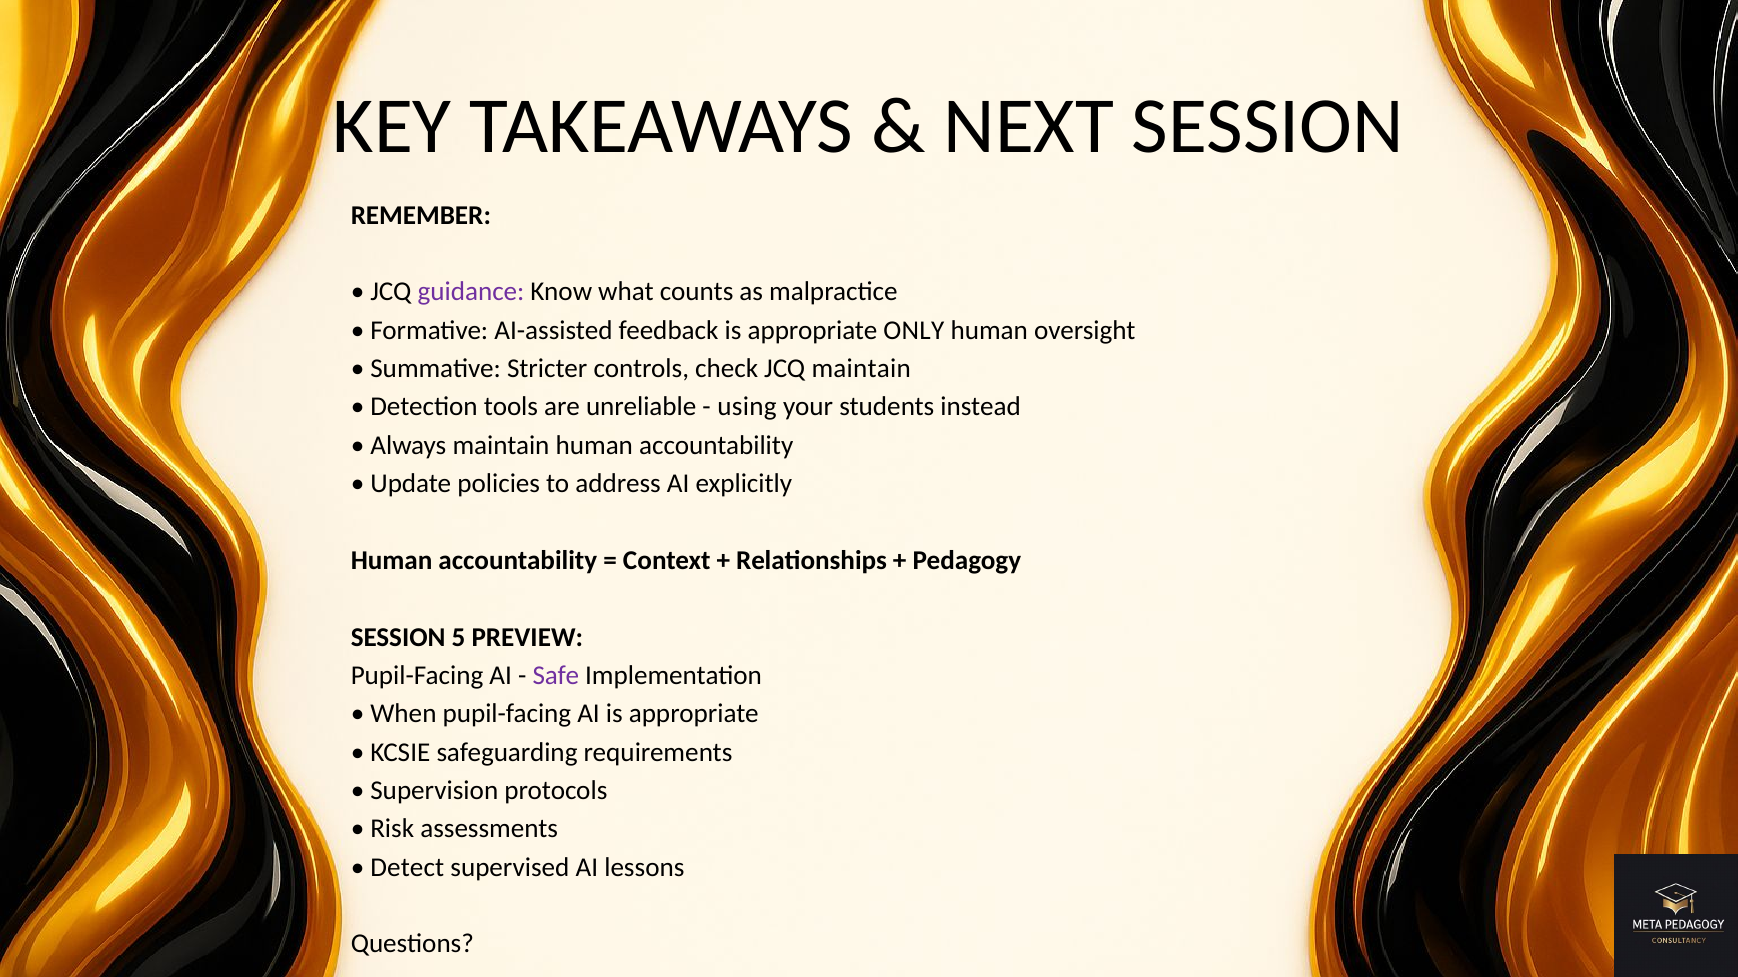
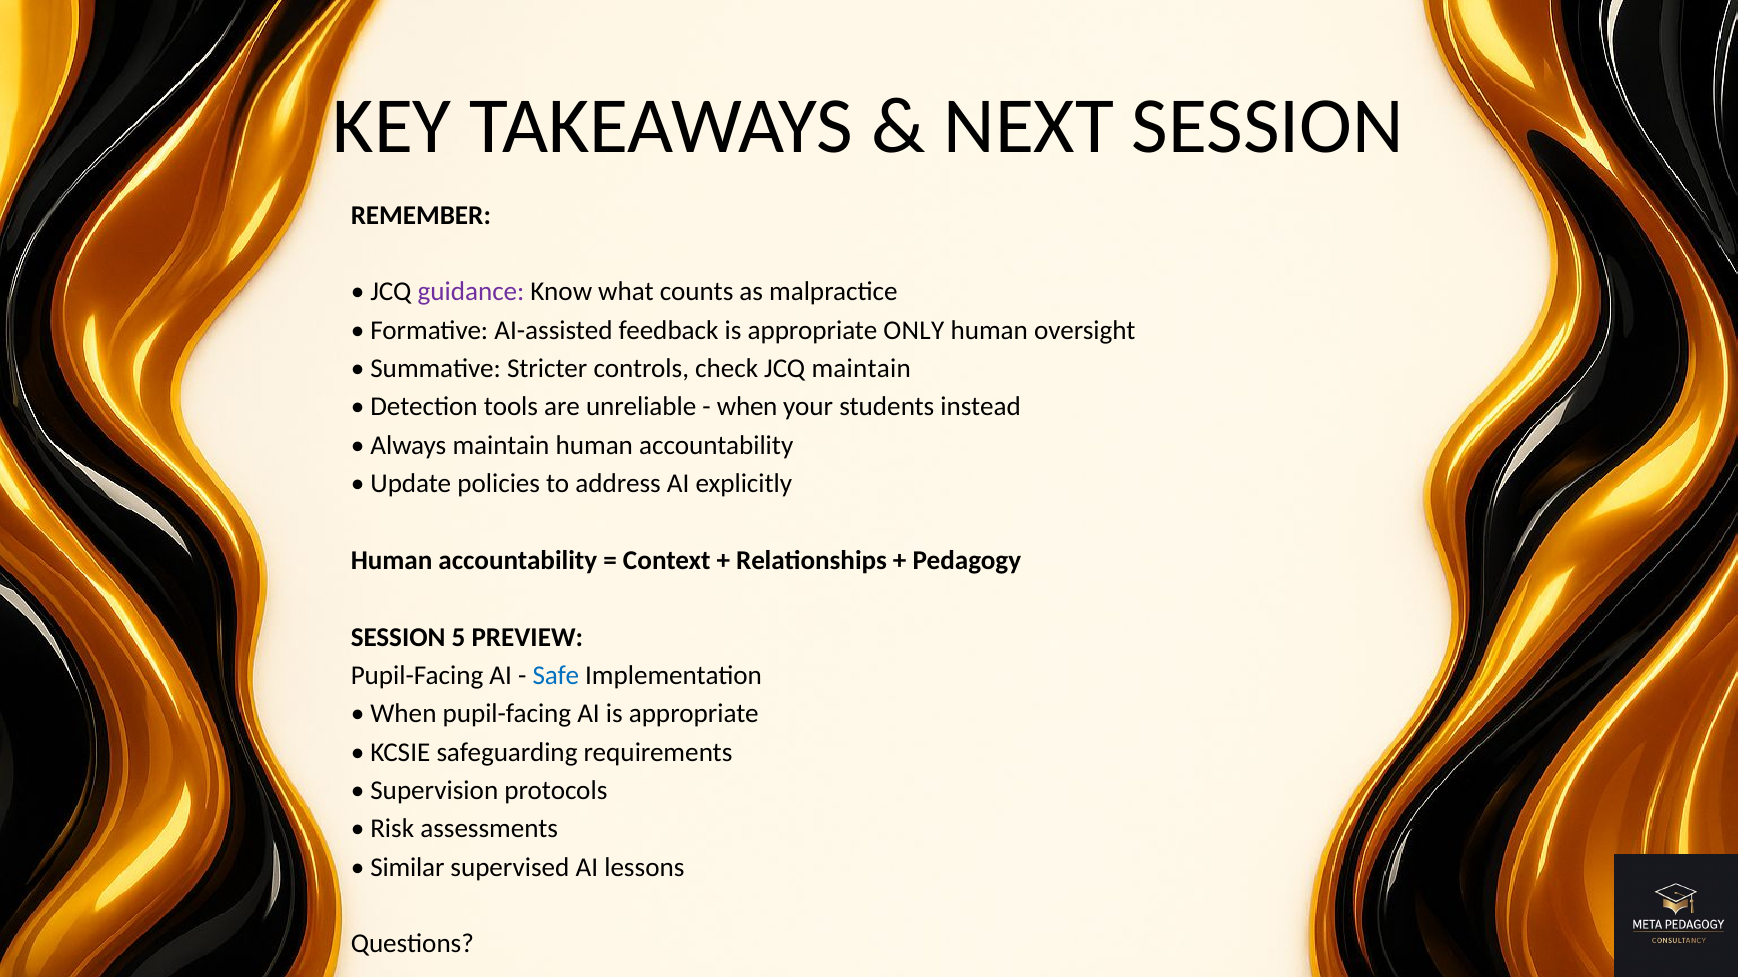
using at (747, 407): using -> when
Safe colour: purple -> blue
Detect: Detect -> Similar
